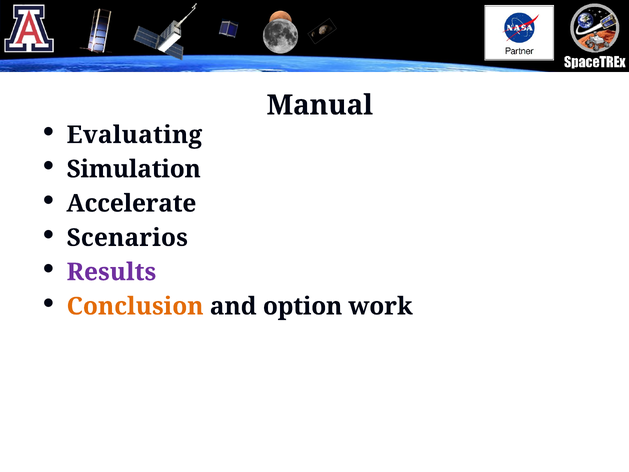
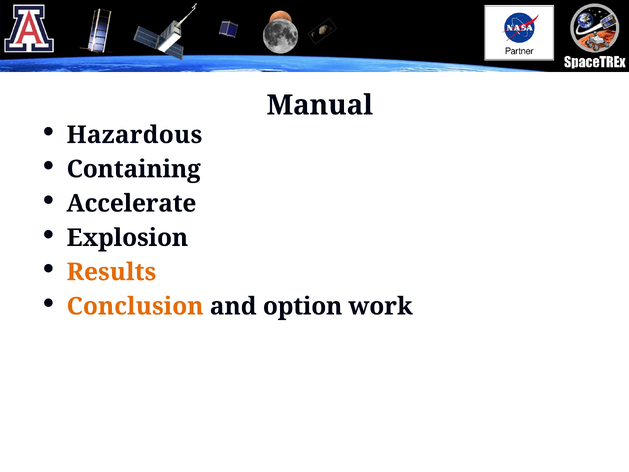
Evaluating: Evaluating -> Hazardous
Simulation: Simulation -> Containing
Scenarios: Scenarios -> Explosion
Results colour: purple -> orange
